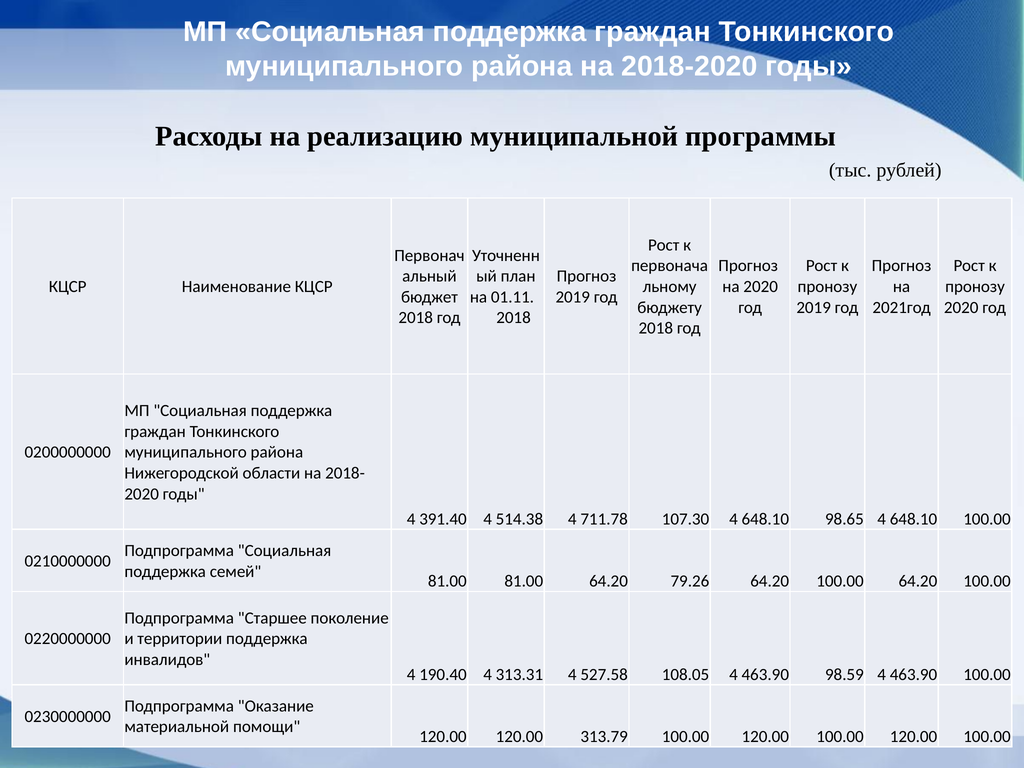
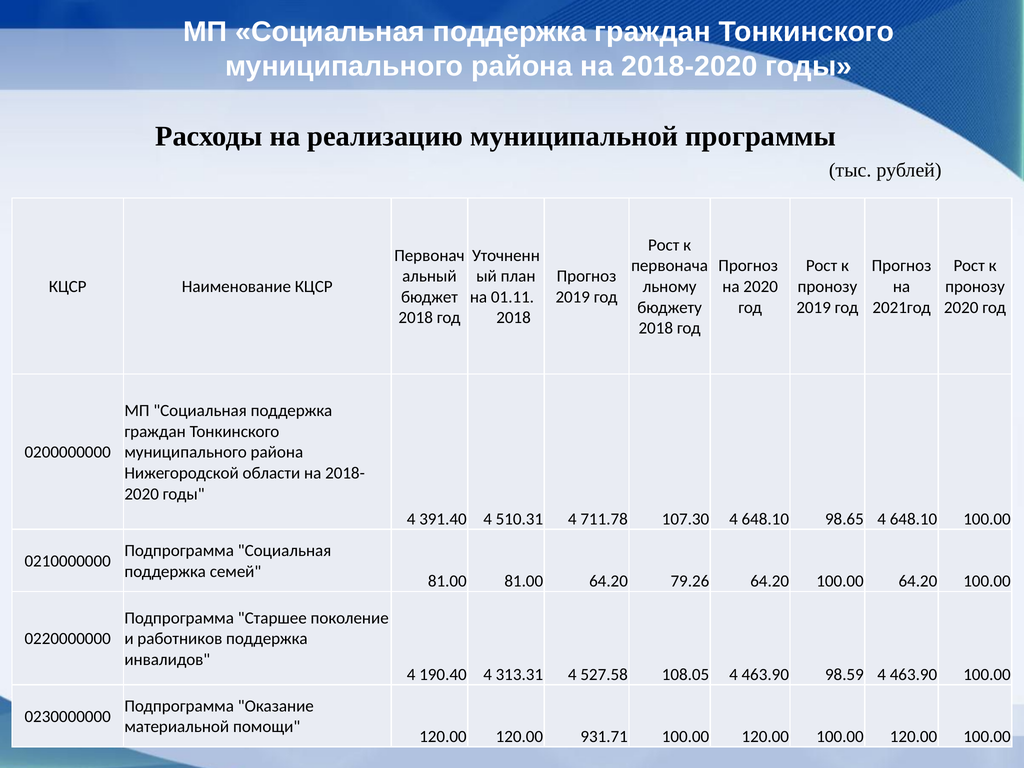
514.38: 514.38 -> 510.31
территории: территории -> работников
313.79: 313.79 -> 931.71
